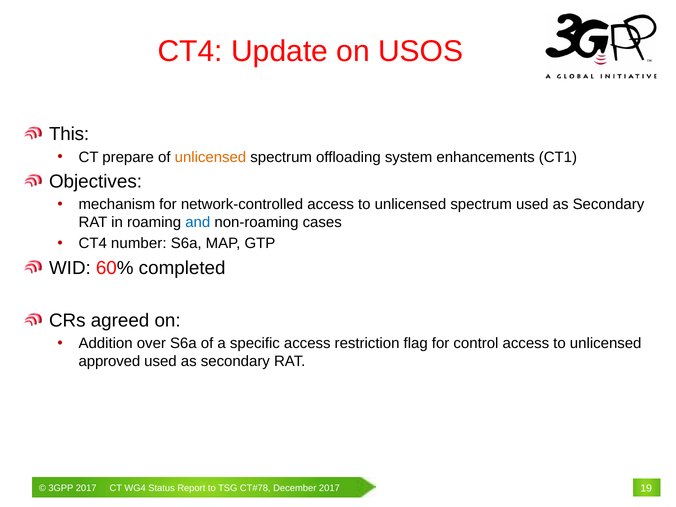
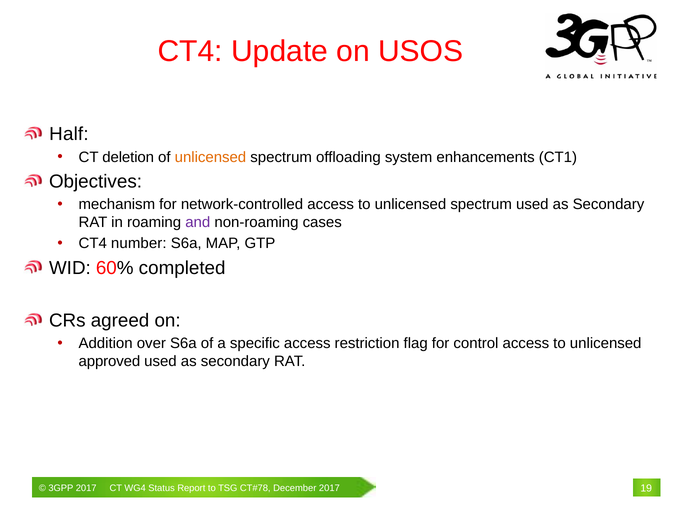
This: This -> Half
prepare: prepare -> deletion
and colour: blue -> purple
